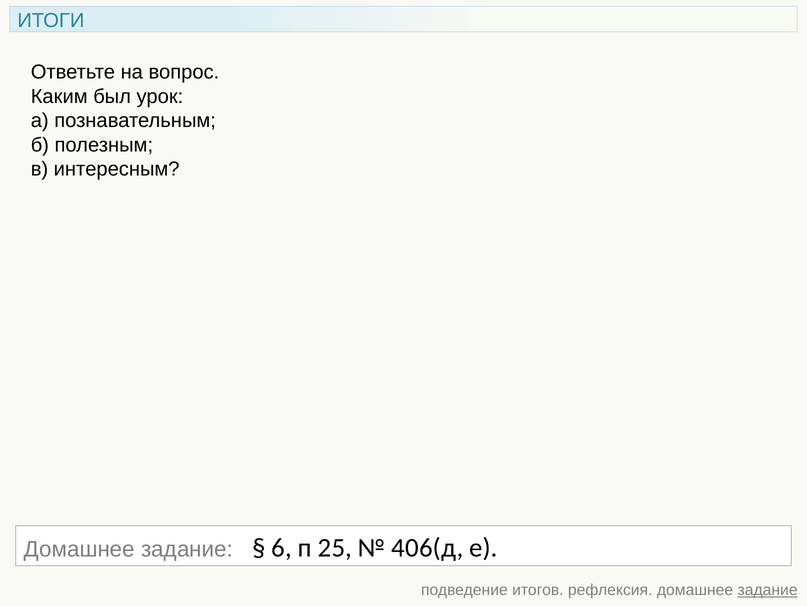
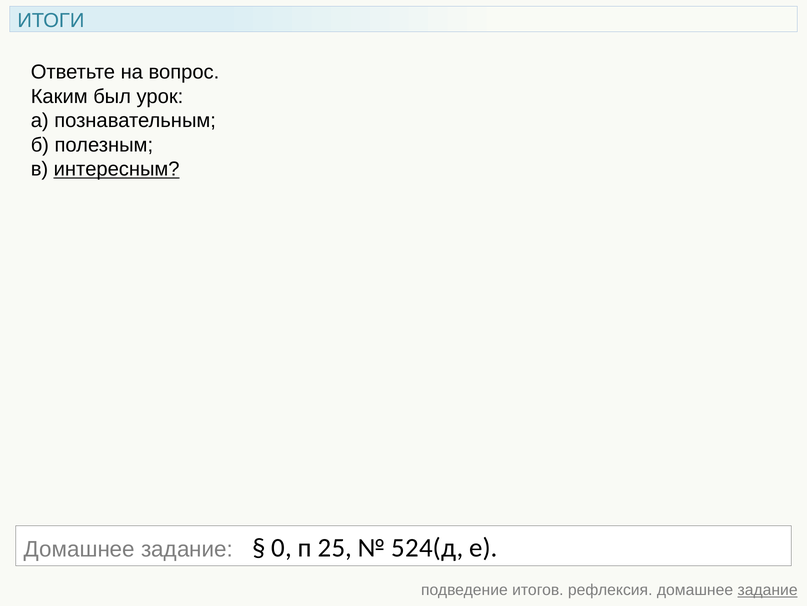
интересным underline: none -> present
6: 6 -> 0
406(д: 406(д -> 524(д
